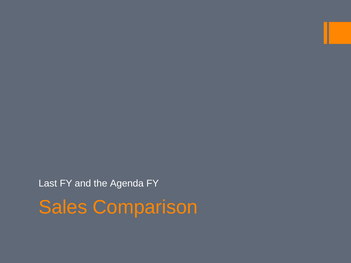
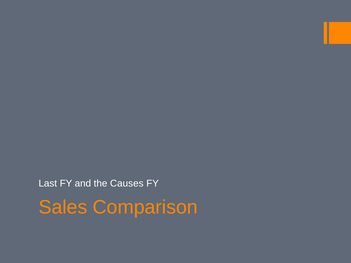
Agenda: Agenda -> Causes
